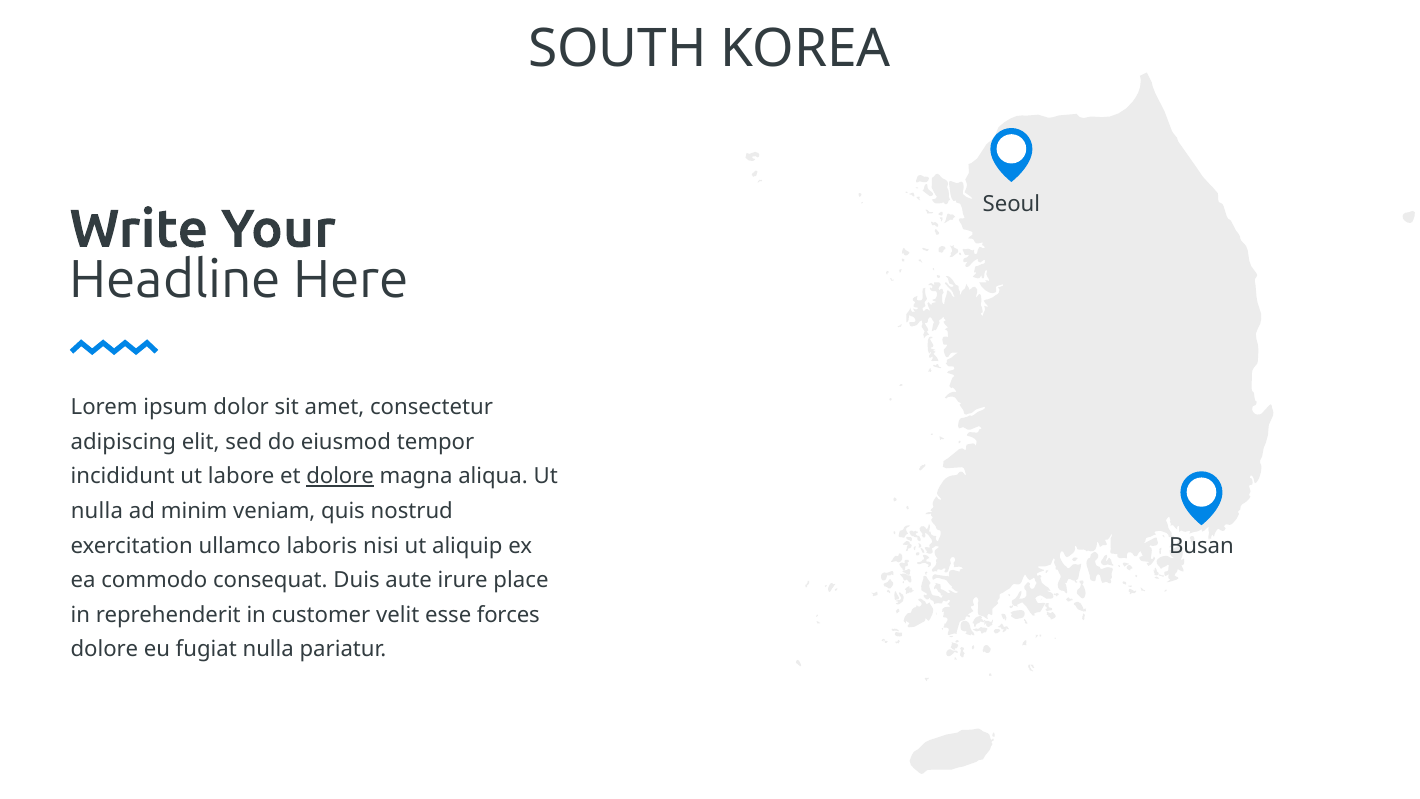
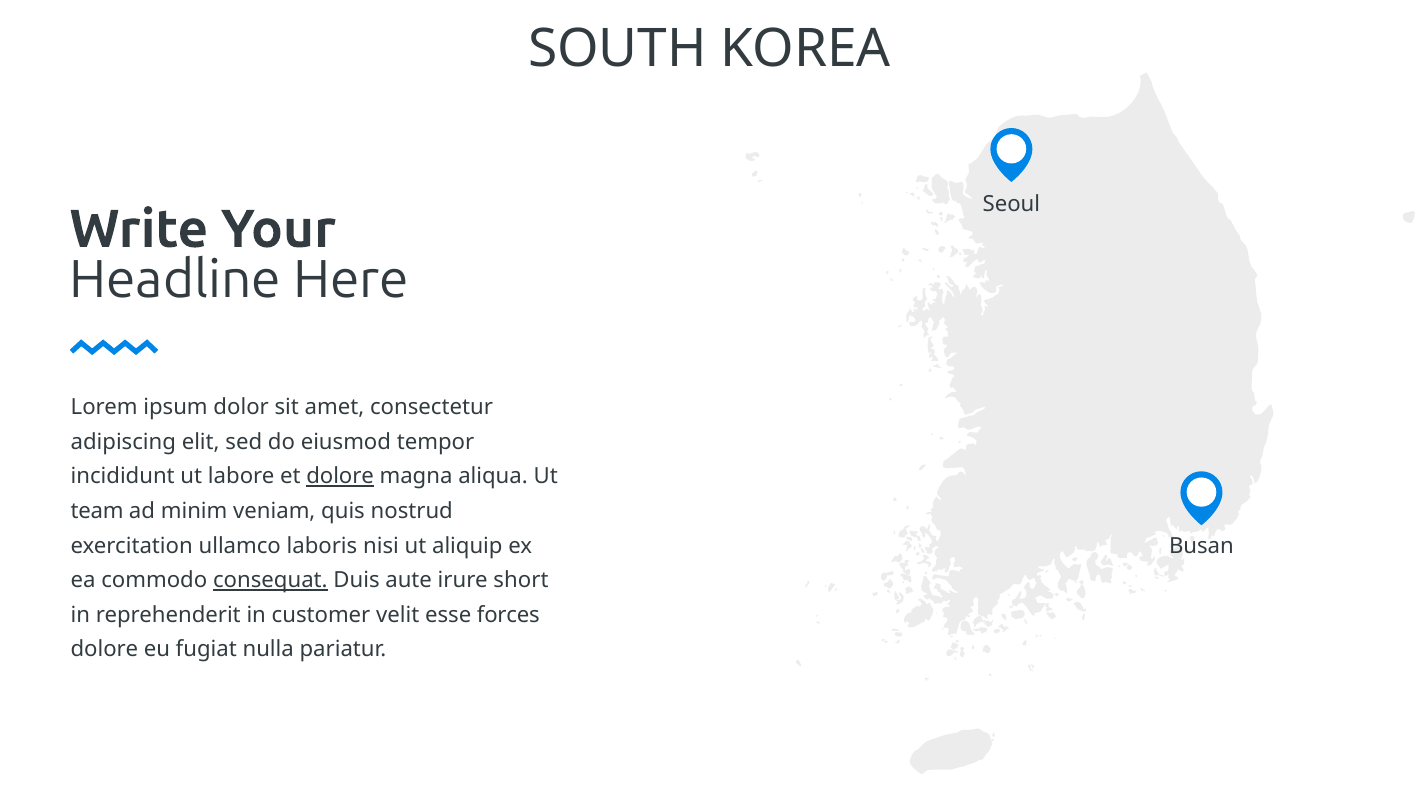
nulla at (97, 511): nulla -> team
consequat underline: none -> present
place: place -> short
